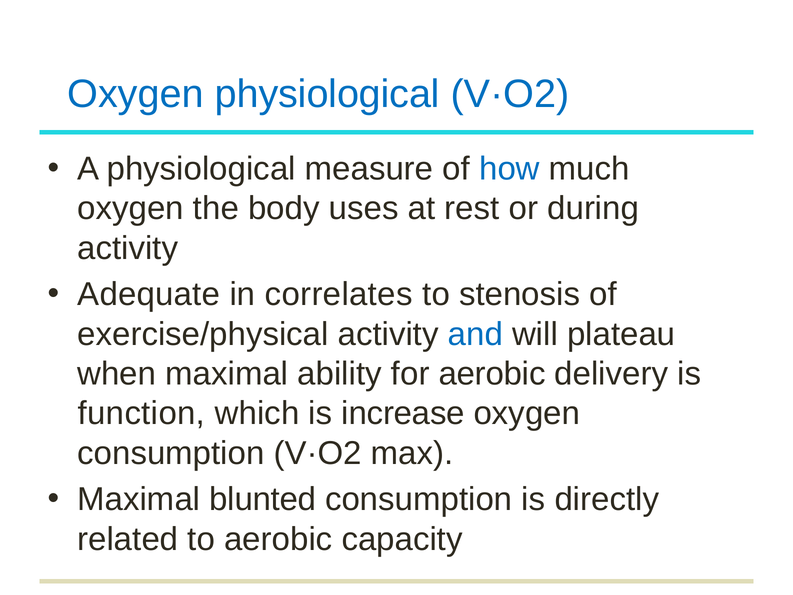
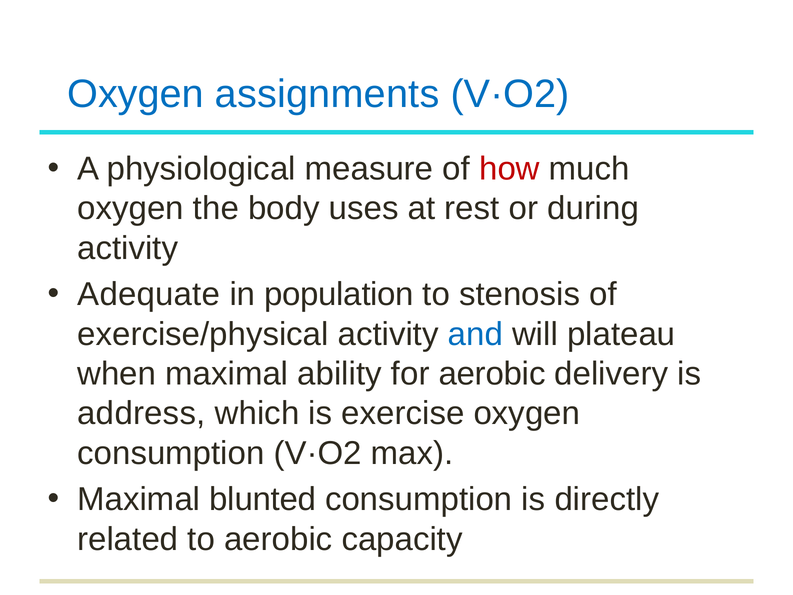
Oxygen physiological: physiological -> assignments
how colour: blue -> red
correlates: correlates -> population
function: function -> address
increase: increase -> exercise
